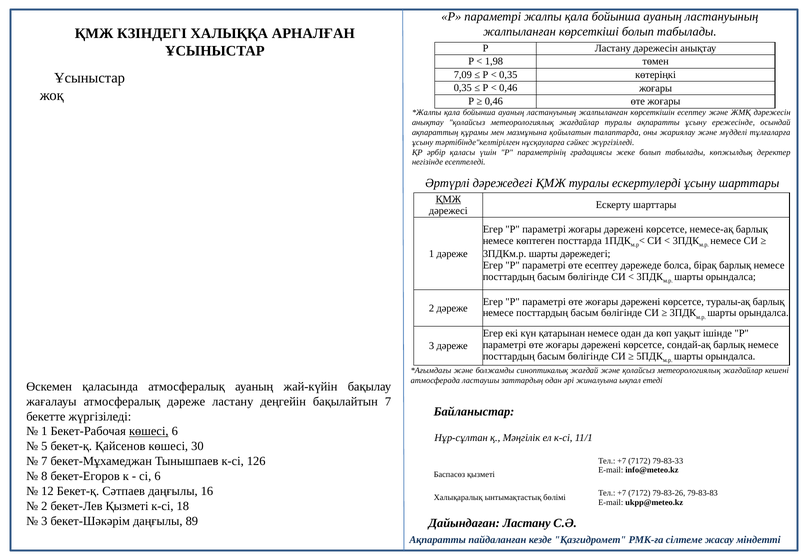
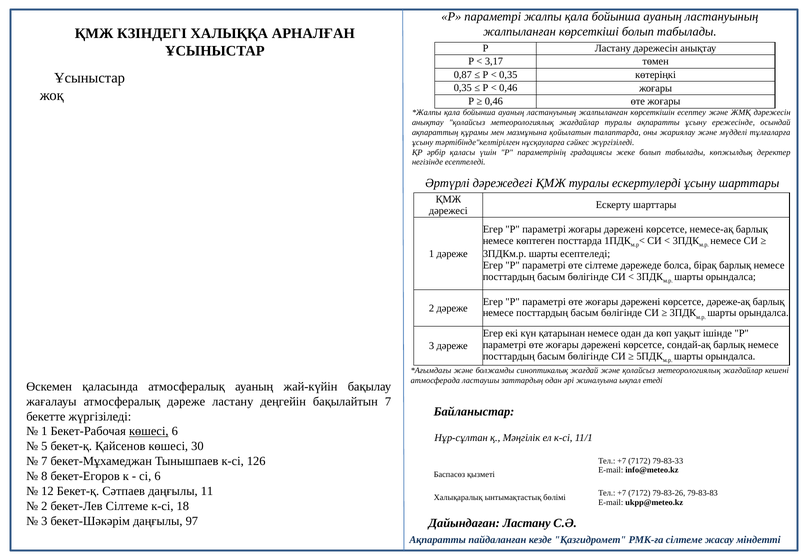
1,98: 1,98 -> 3,17
7,09: 7,09 -> 0,87
ҚМЖ at (448, 199) underline: present -> none
шарты дәрежедегі: дәрежедегі -> есептеледі
өте есептеу: есептеу -> сілтеме
туралы-ақ: туралы-ақ -> дәреже-ақ
16: 16 -> 11
бекет-Лев Қызметі: Қызметі -> Сілтеме
89: 89 -> 97
